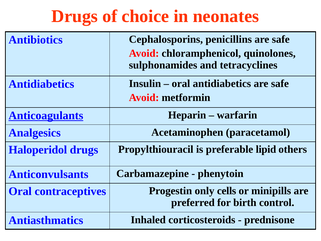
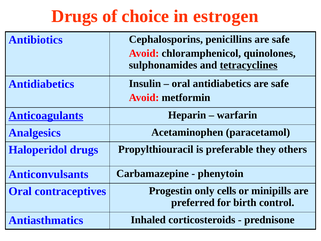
neonates: neonates -> estrogen
tetracyclines underline: none -> present
lipid: lipid -> they
